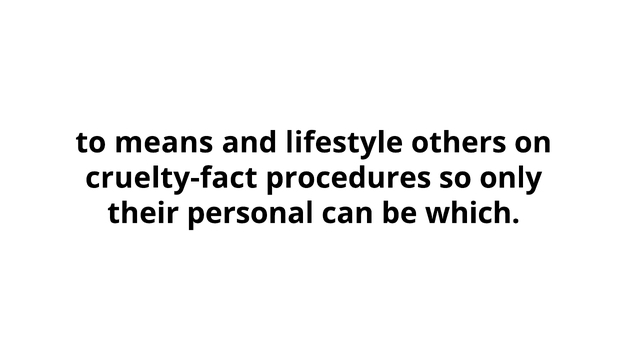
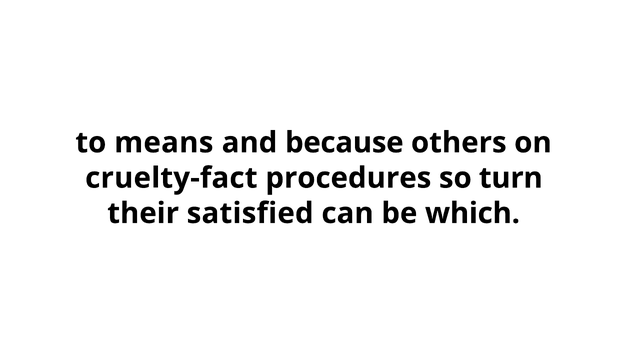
lifestyle: lifestyle -> because
only: only -> turn
personal: personal -> satisfied
